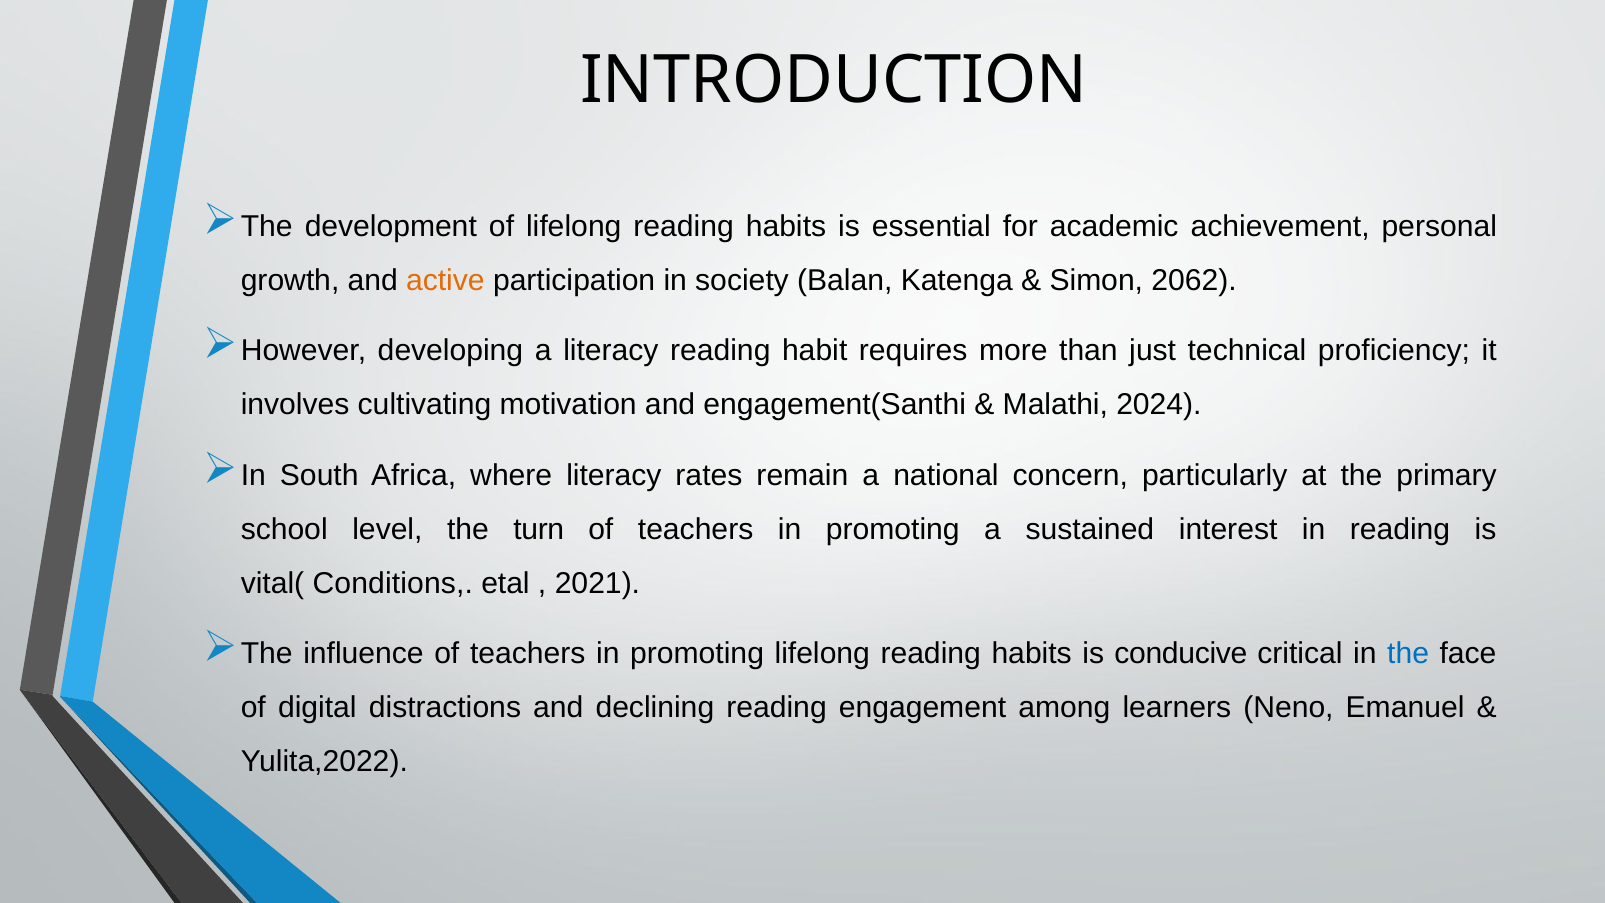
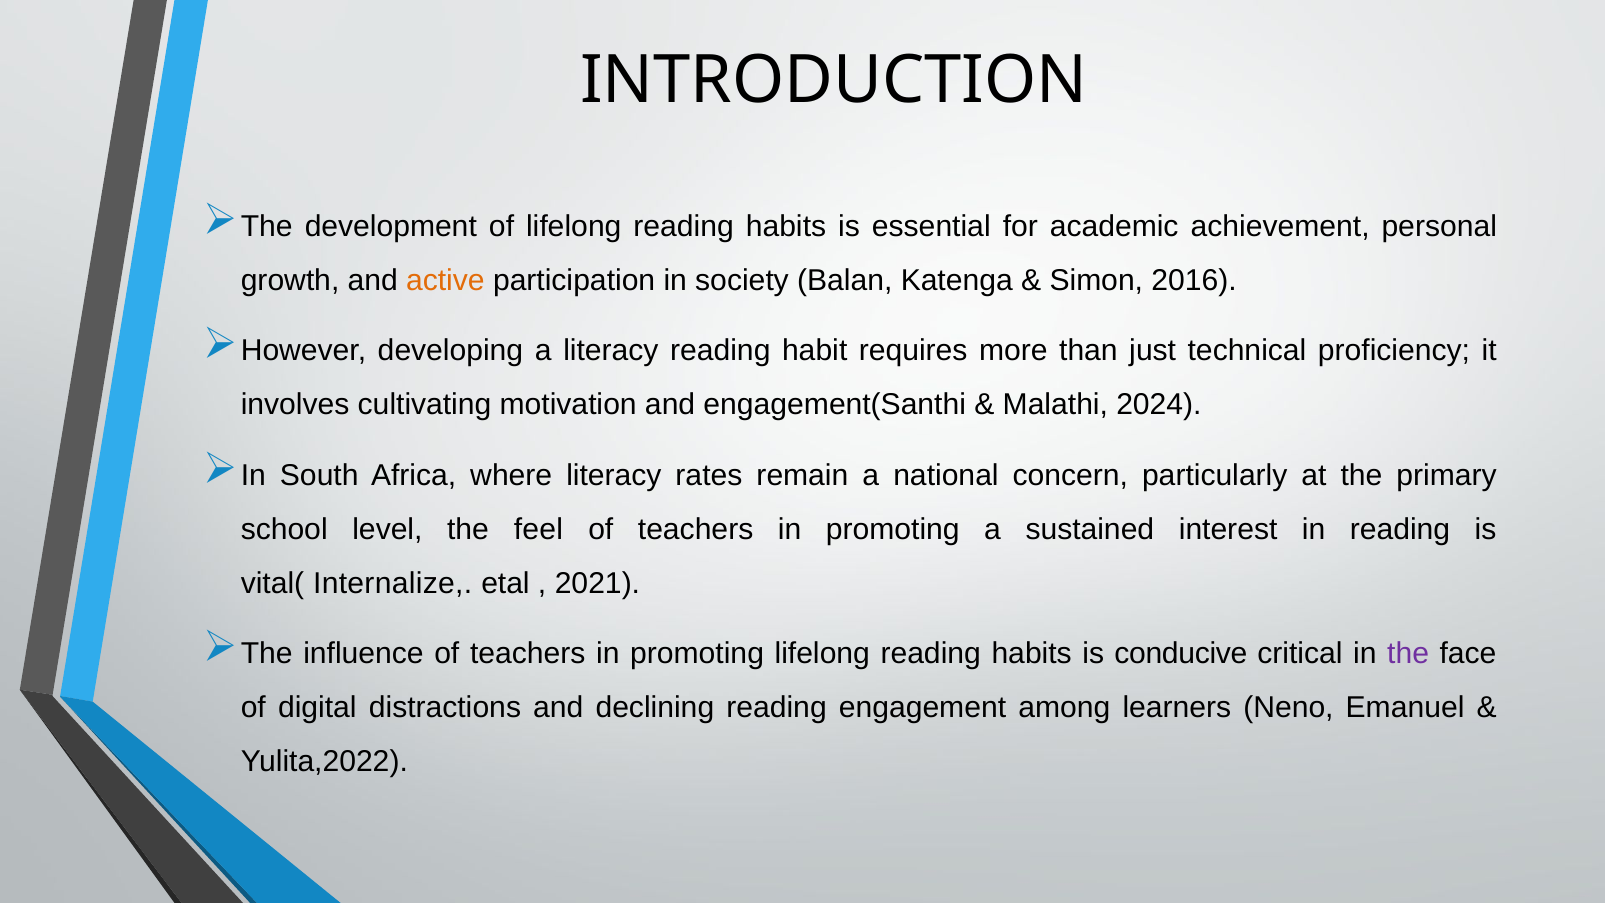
2062: 2062 -> 2016
turn: turn -> feel
Conditions: Conditions -> Internalize
the at (1408, 654) colour: blue -> purple
